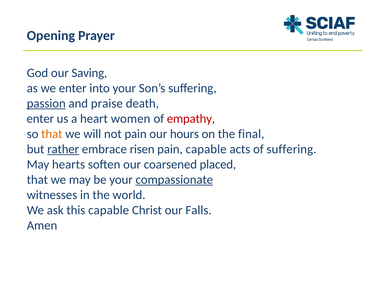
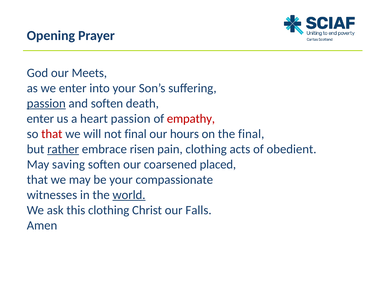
Saving: Saving -> Meets
and praise: praise -> soften
heart women: women -> passion
that at (52, 134) colour: orange -> red
not pain: pain -> final
pain capable: capable -> clothing
of suffering: suffering -> obedient
hearts: hearts -> saving
compassionate underline: present -> none
world underline: none -> present
this capable: capable -> clothing
